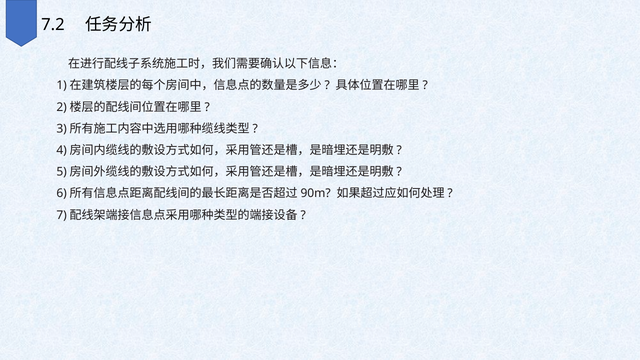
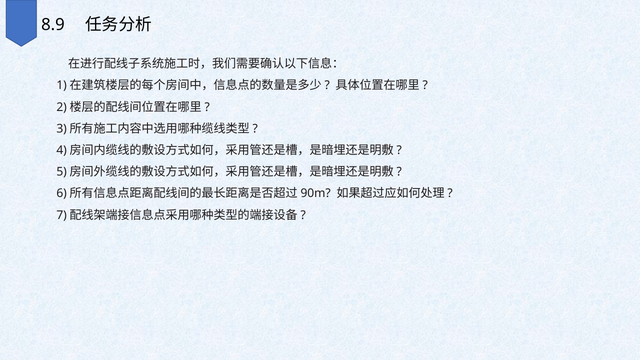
7.2: 7.2 -> 8.9
